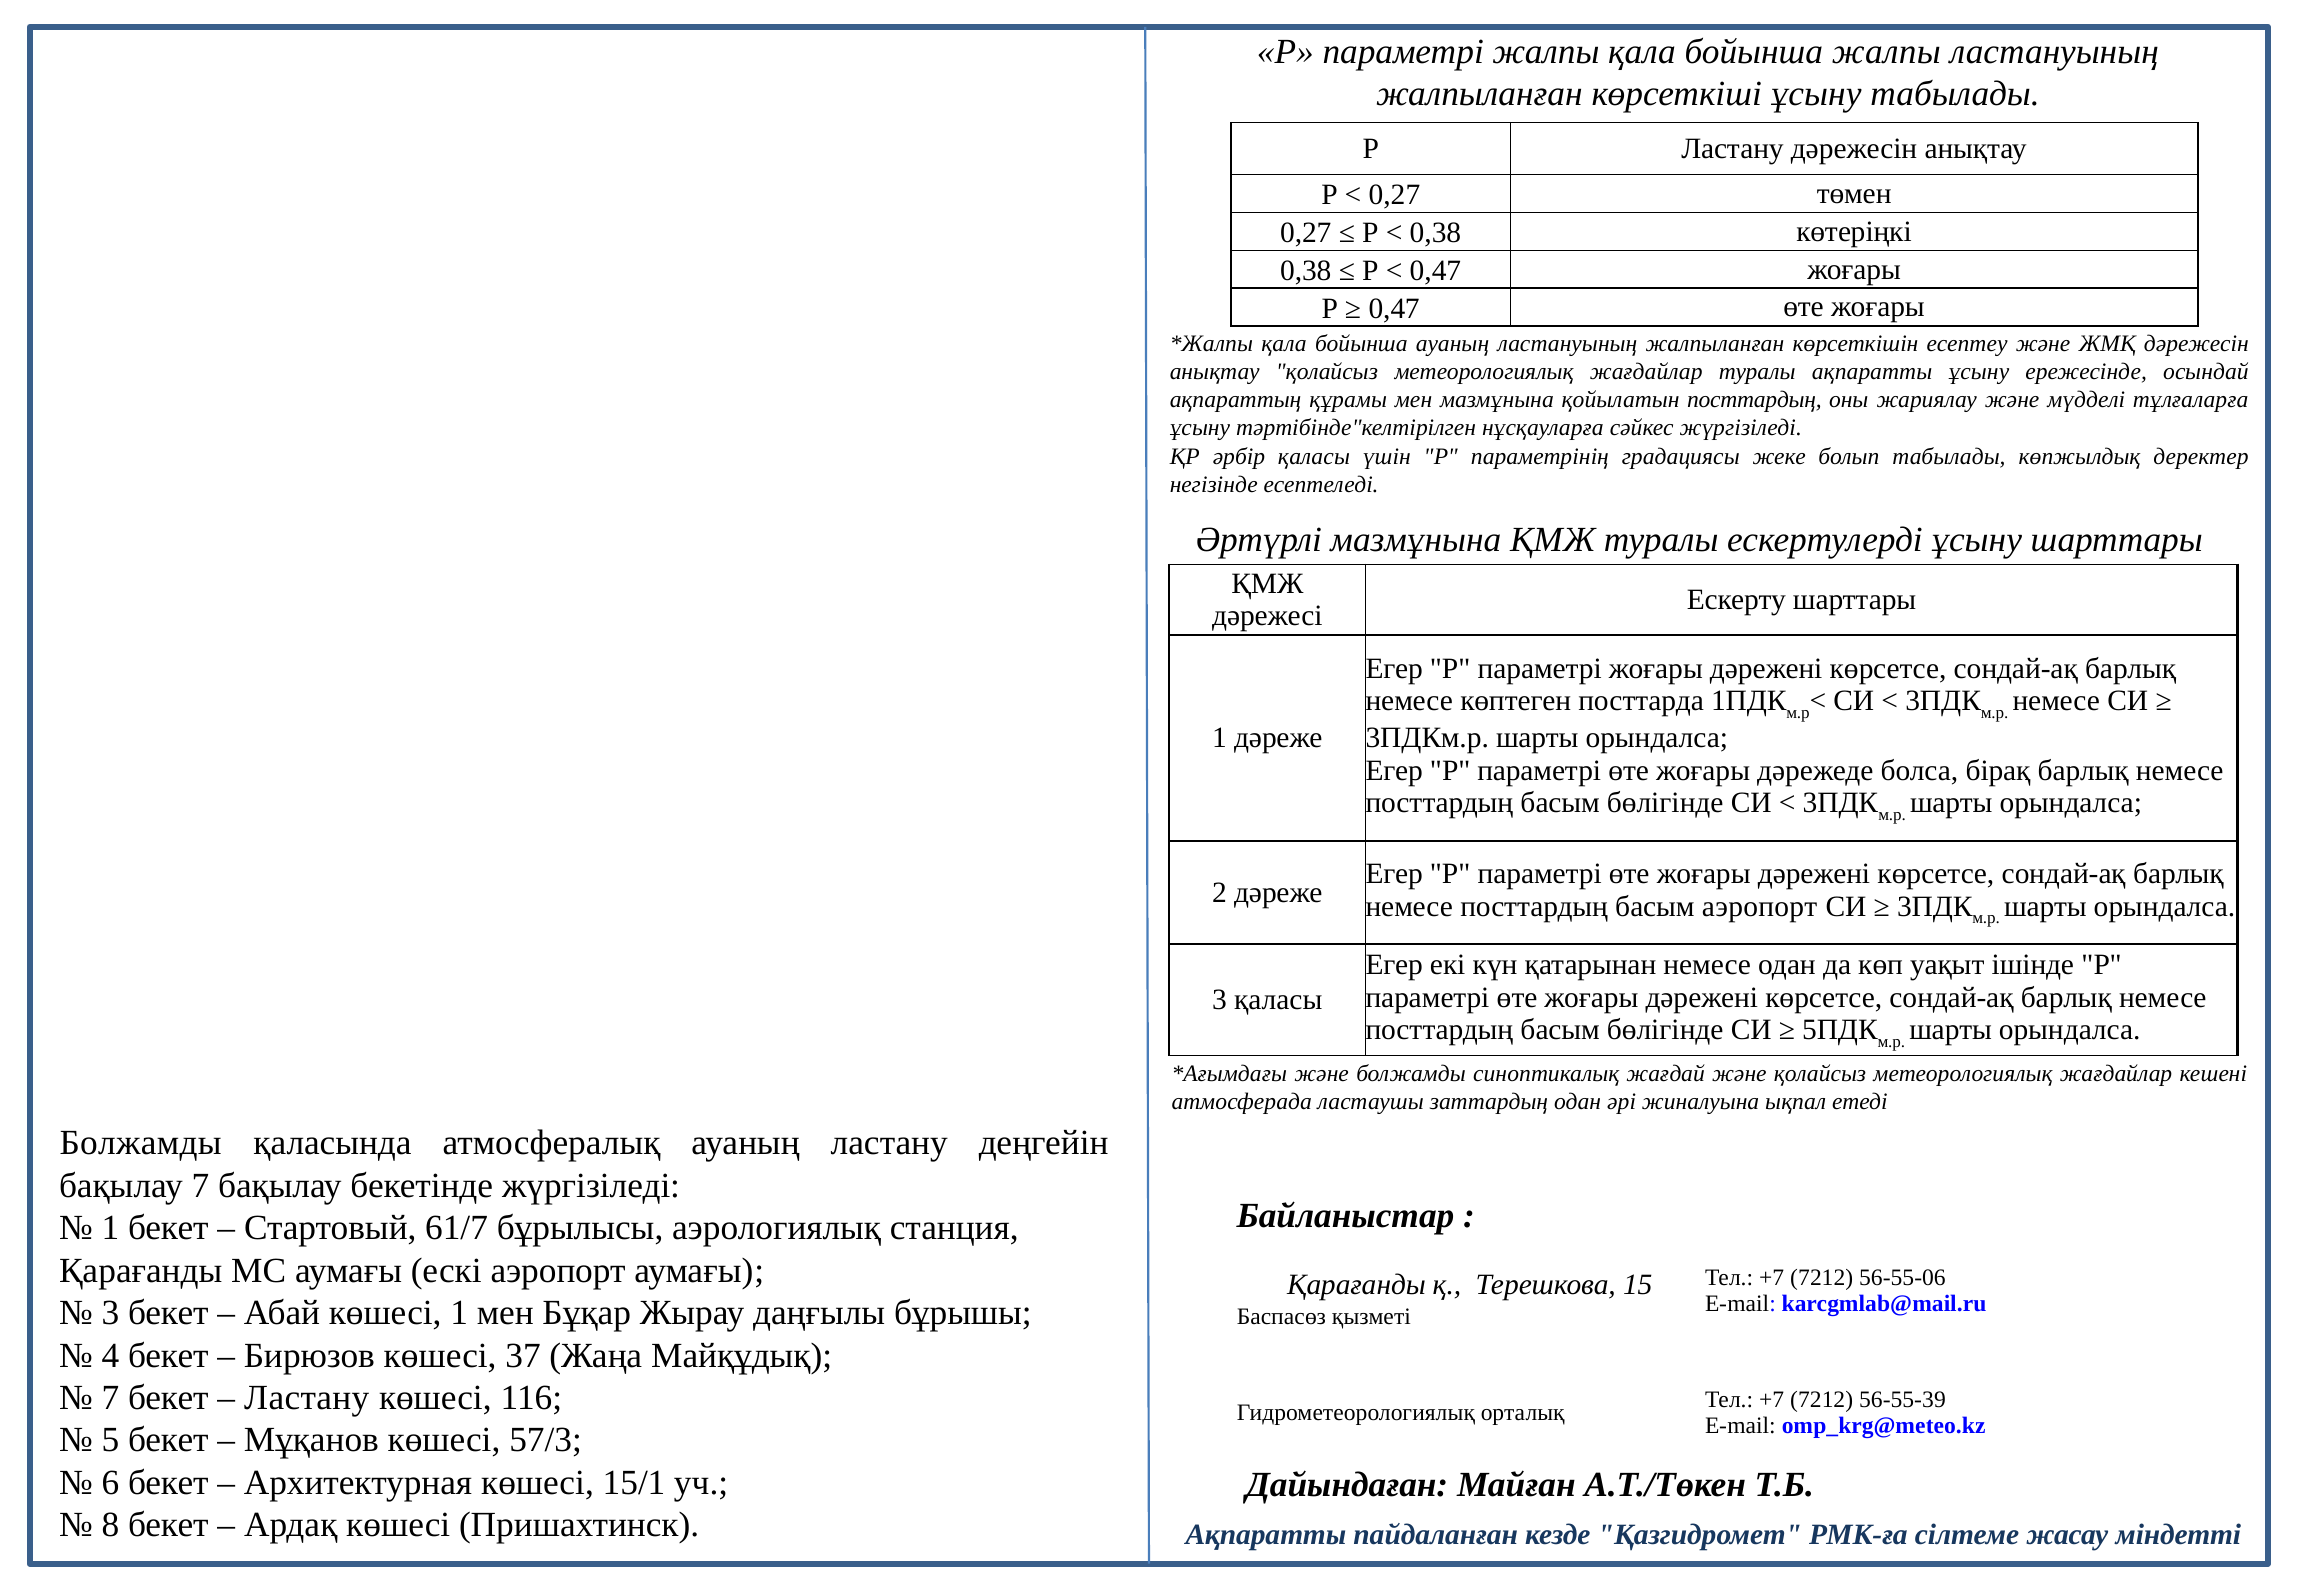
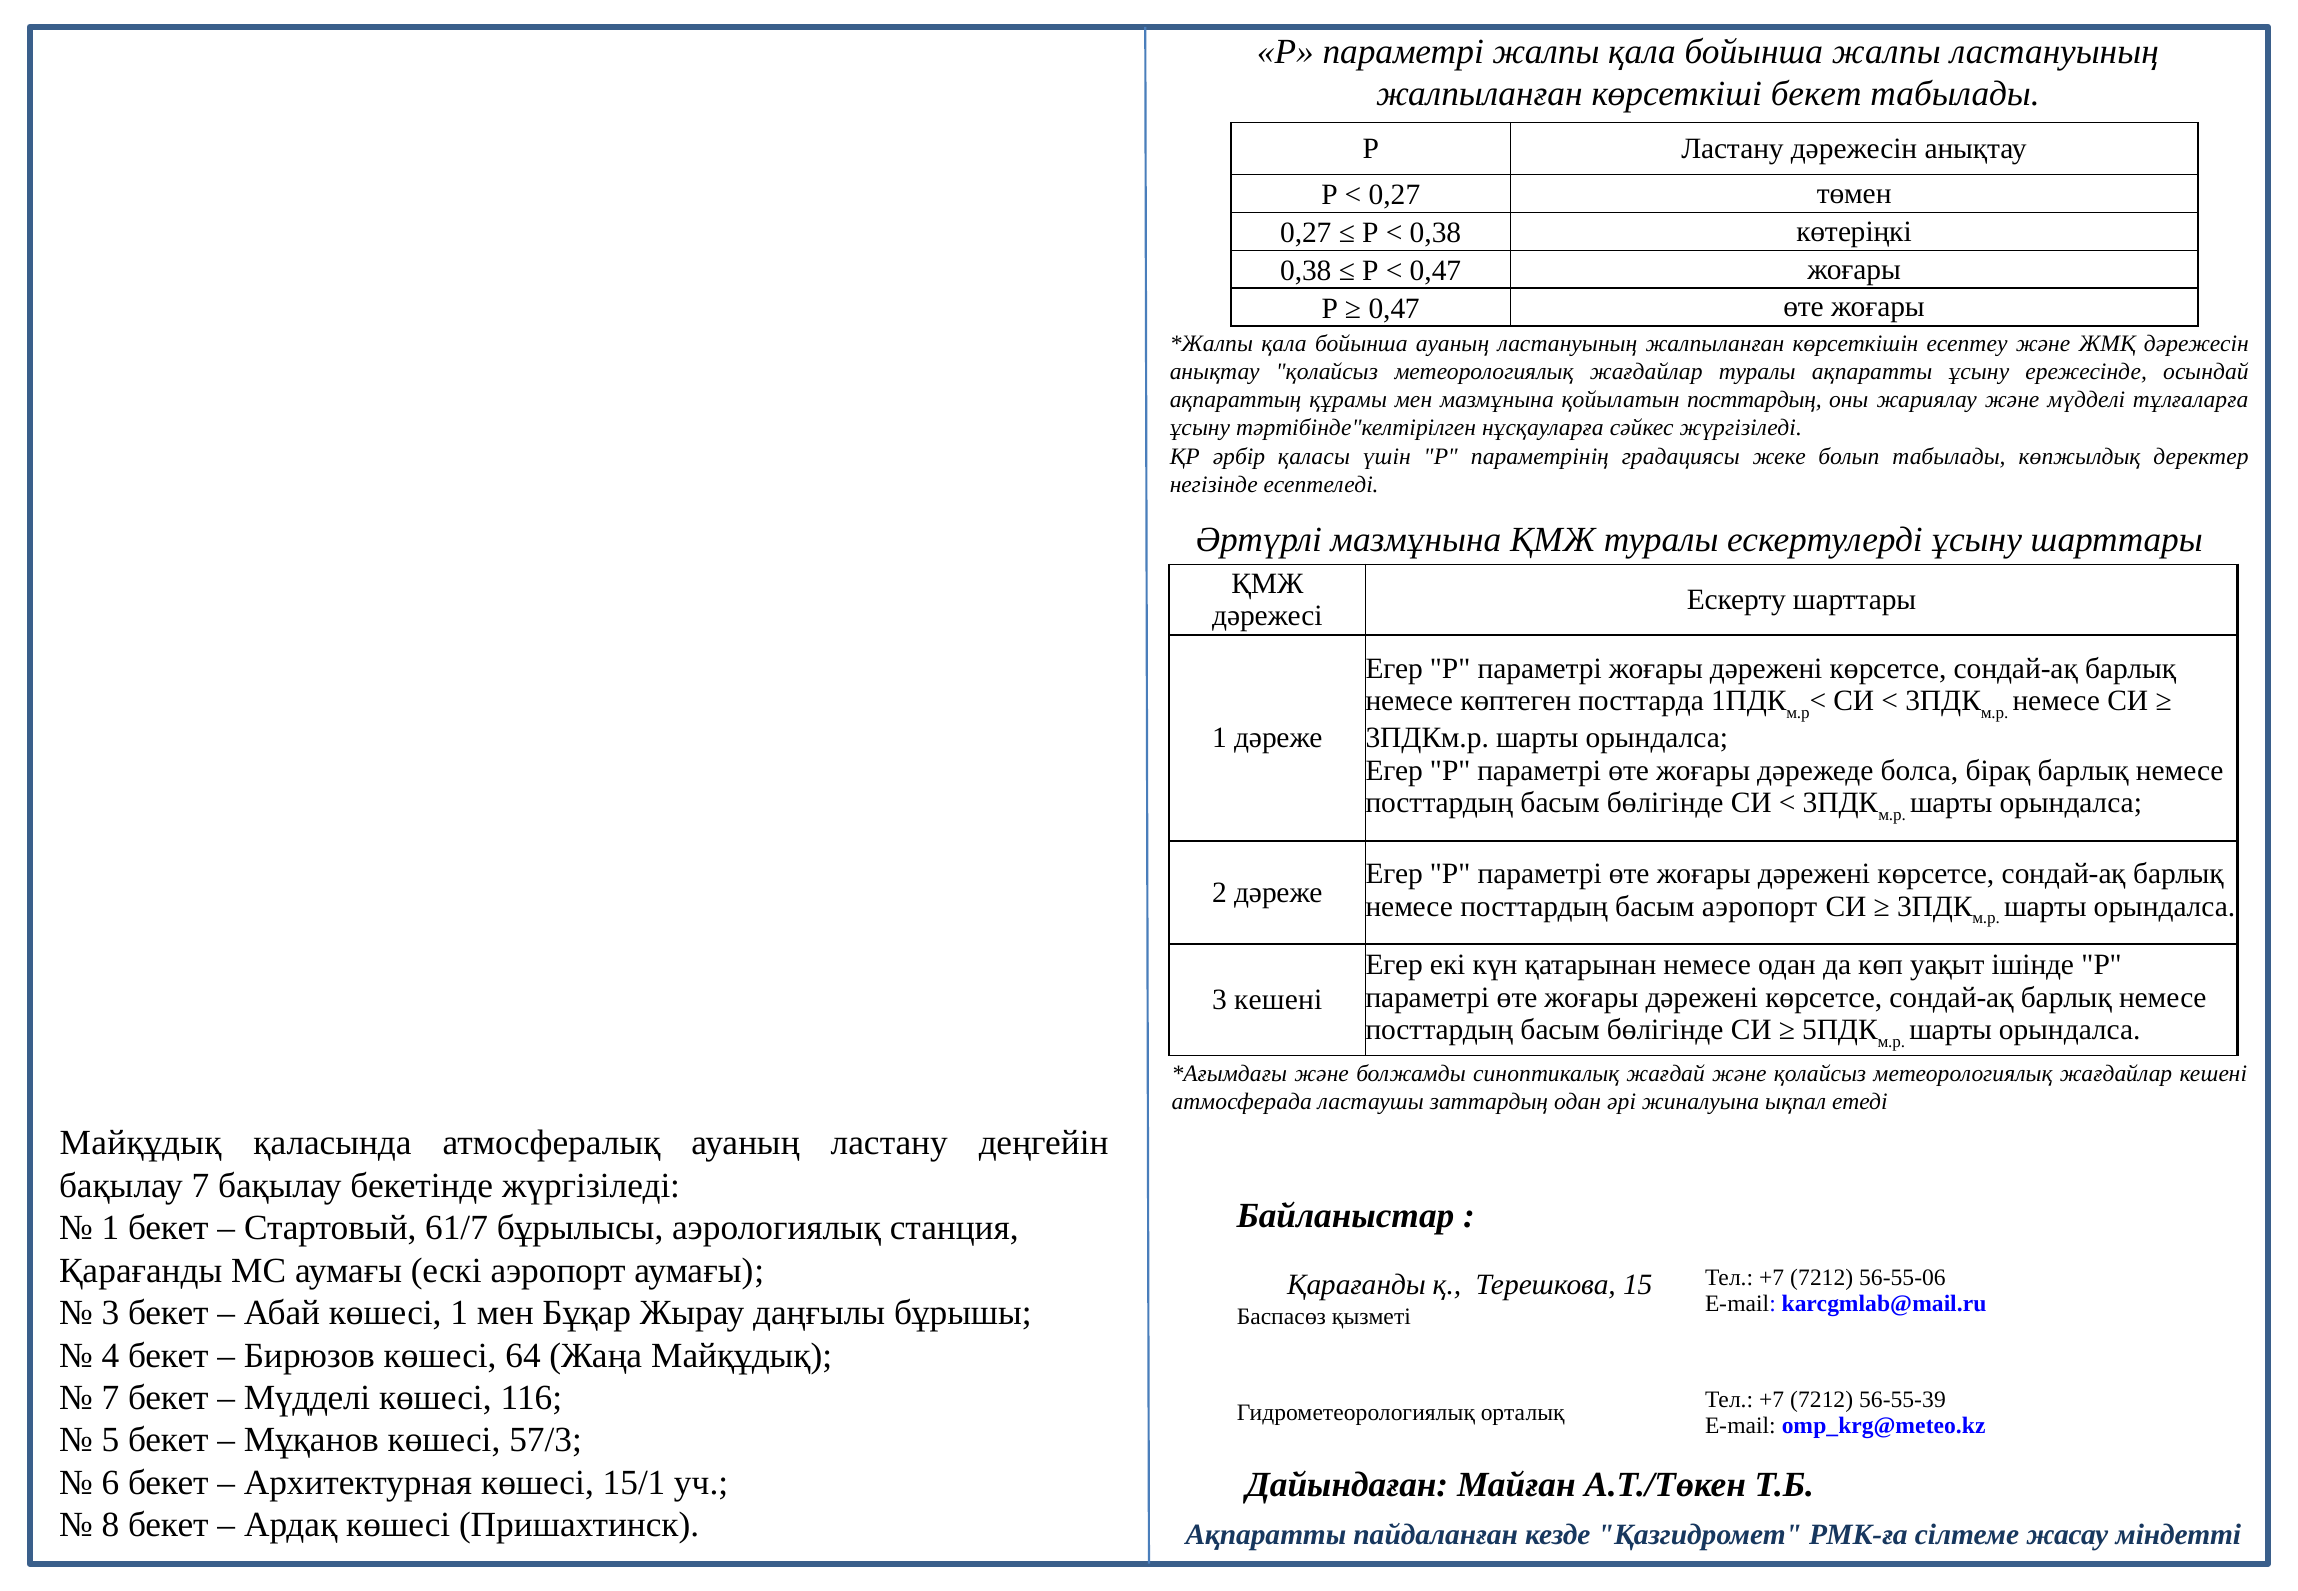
көрсеткіші ұсыну: ұсыну -> бекет
3 қаласы: қаласы -> кешені
Болжамды at (141, 1143): Болжамды -> Майқұдық
37: 37 -> 64
Ластану at (307, 1398): Ластану -> Мүдделі
